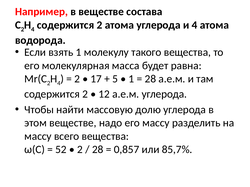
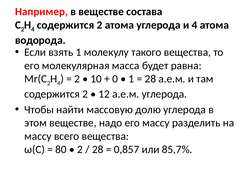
17: 17 -> 10
5: 5 -> 0
52: 52 -> 80
